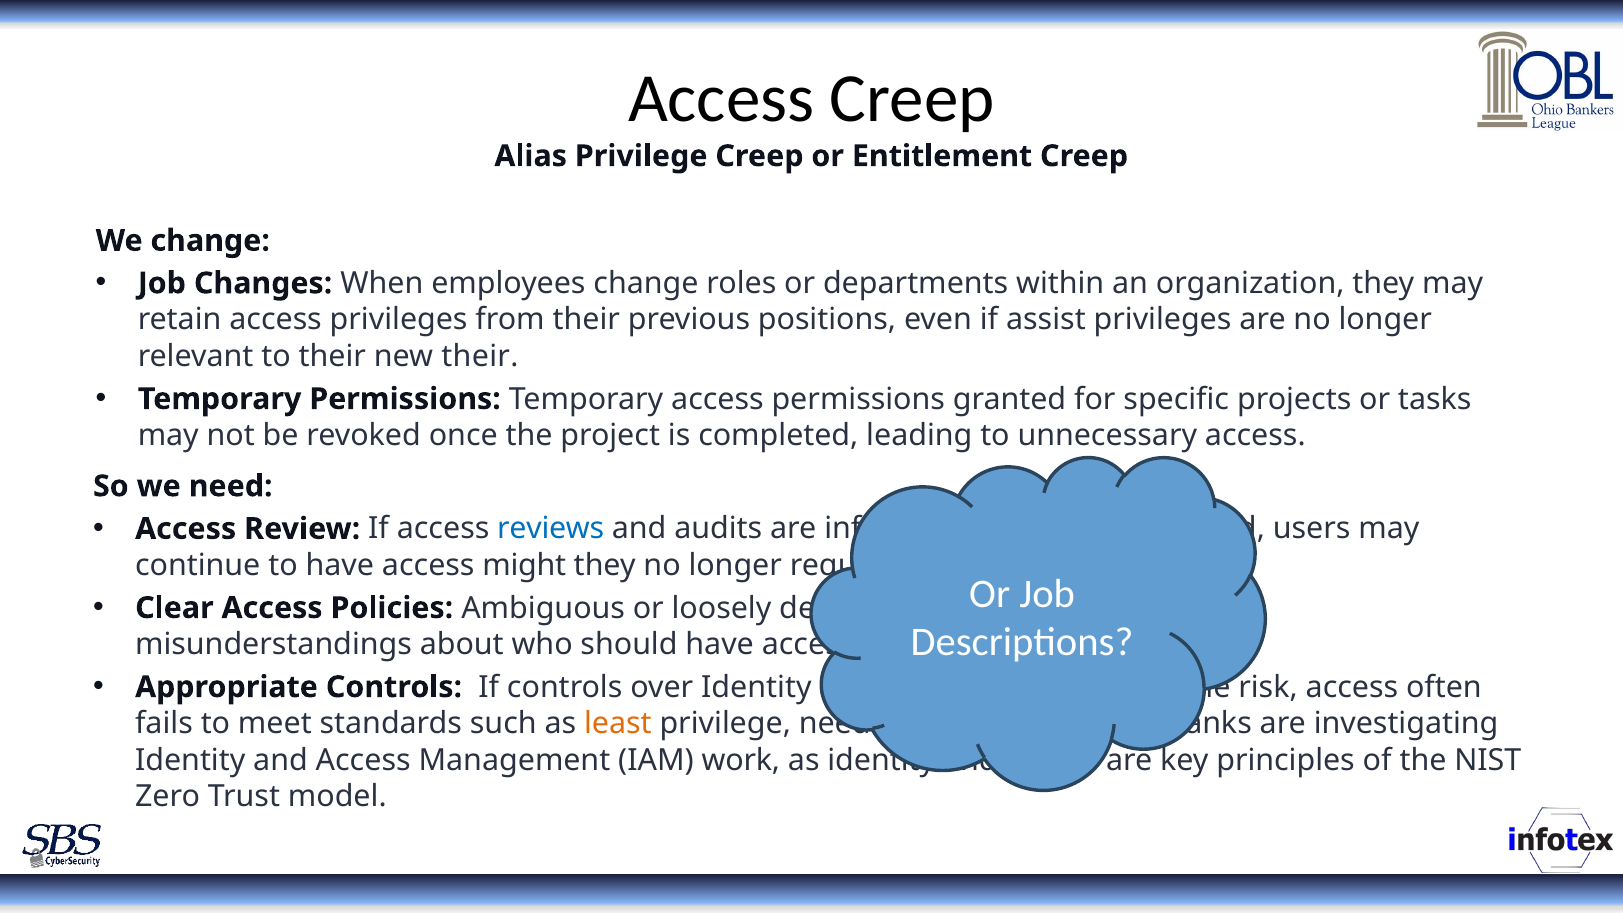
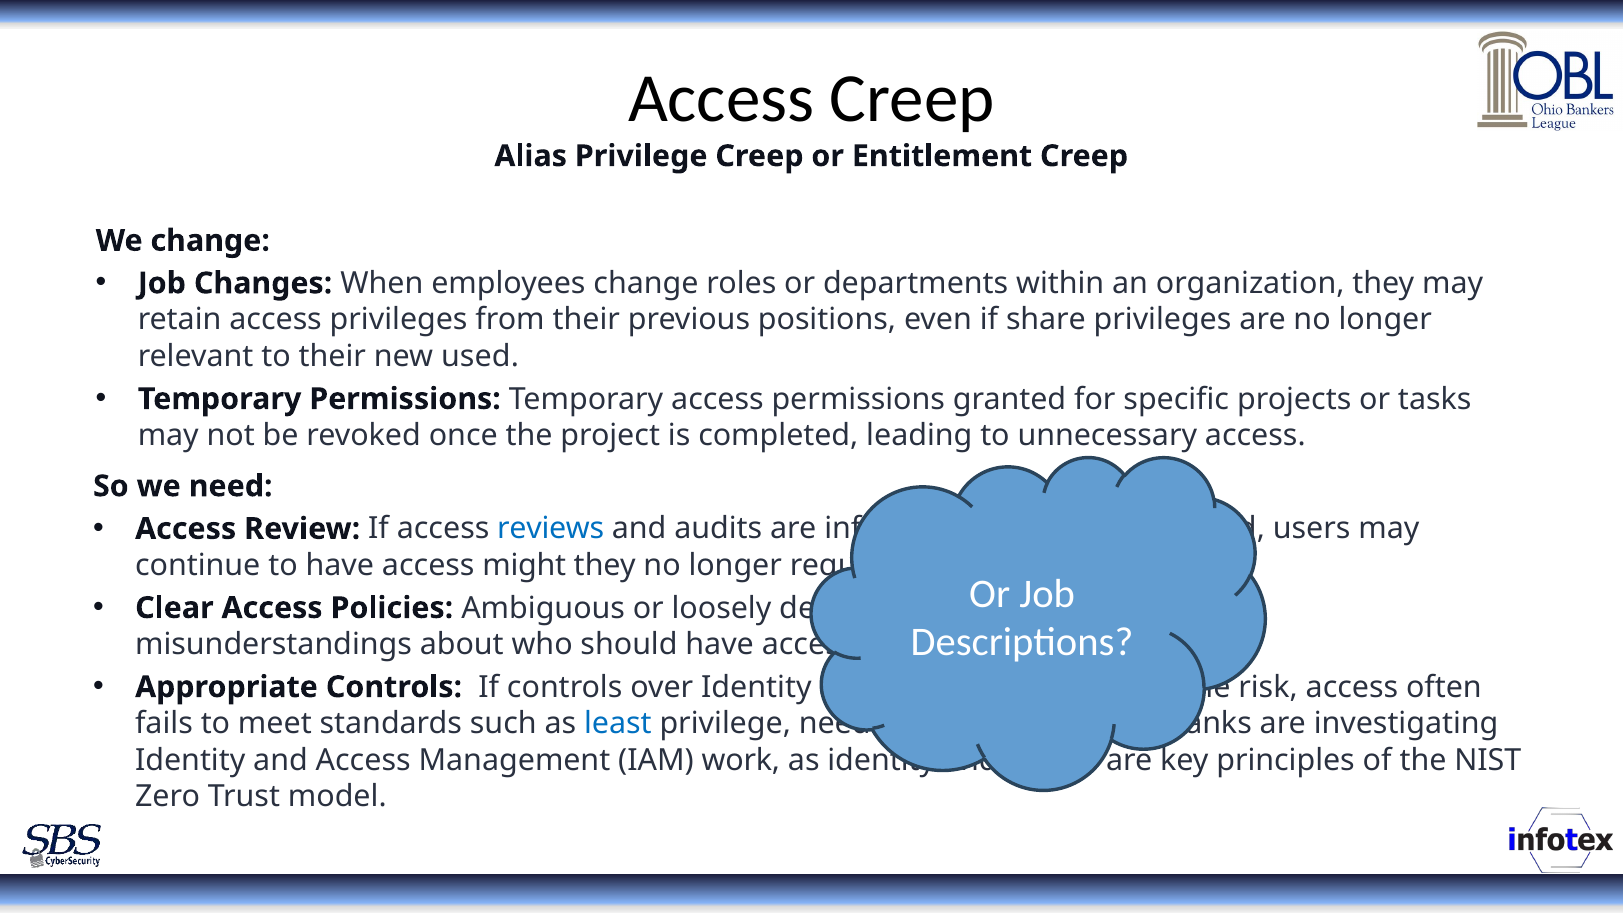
assist: assist -> share
new their: their -> used
least colour: orange -> blue
